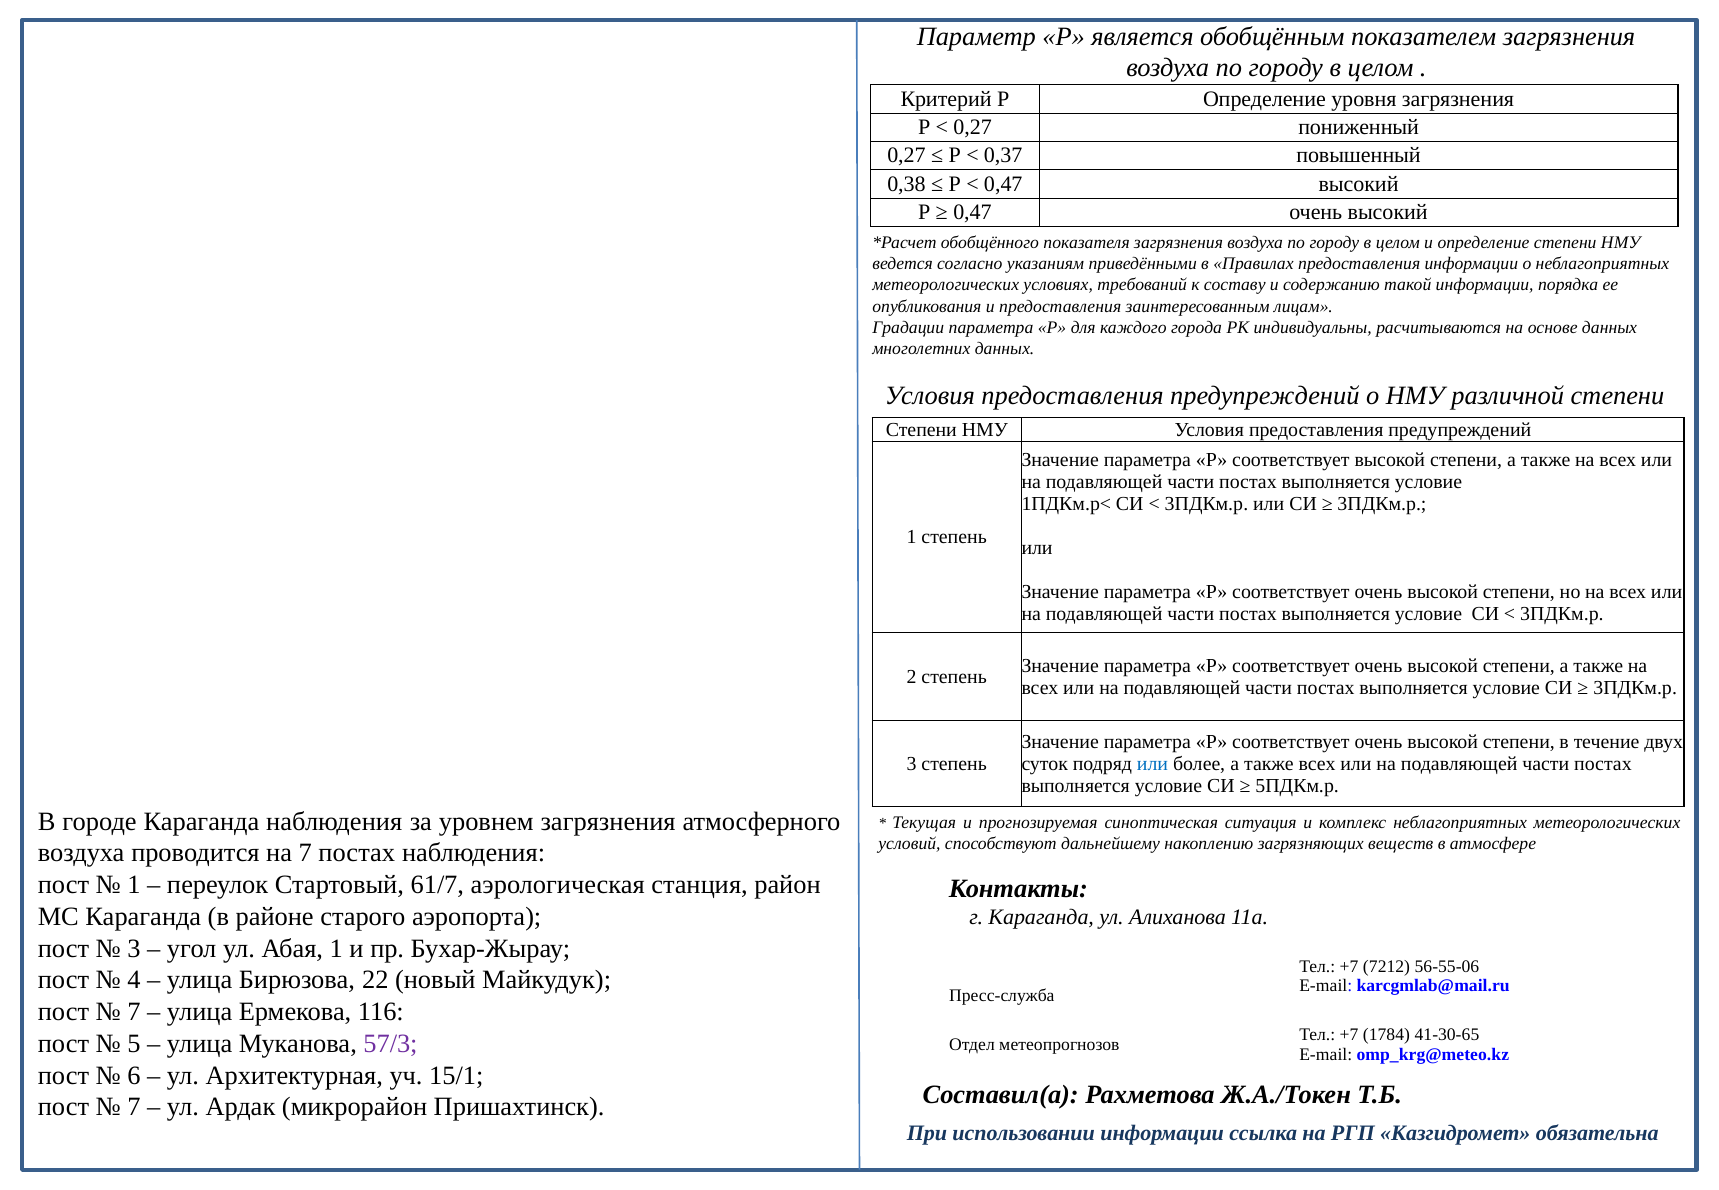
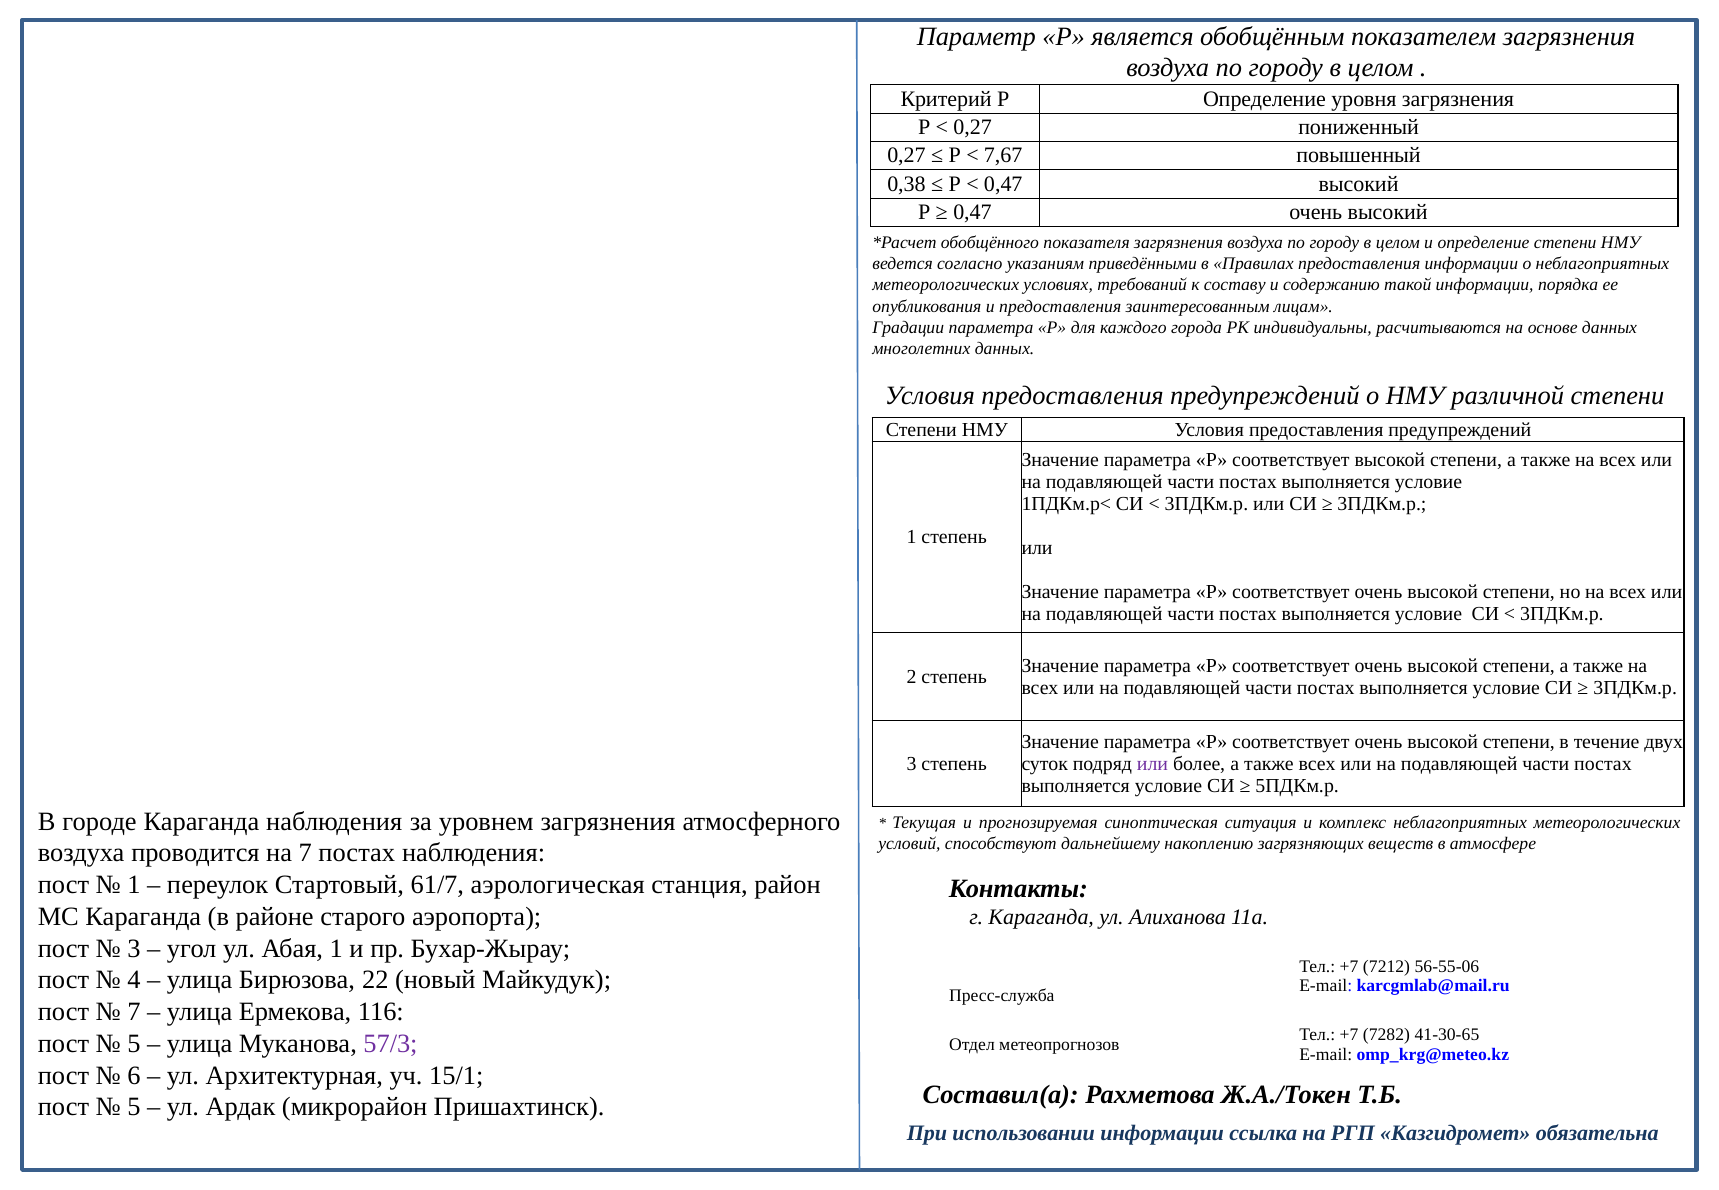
0,37: 0,37 -> 7,67
или at (1153, 764) colour: blue -> purple
1784: 1784 -> 7282
7 at (134, 1107): 7 -> 5
